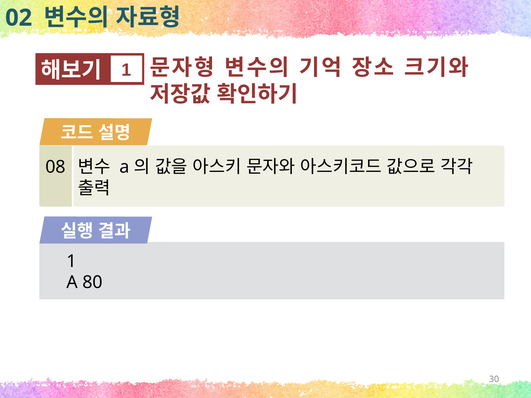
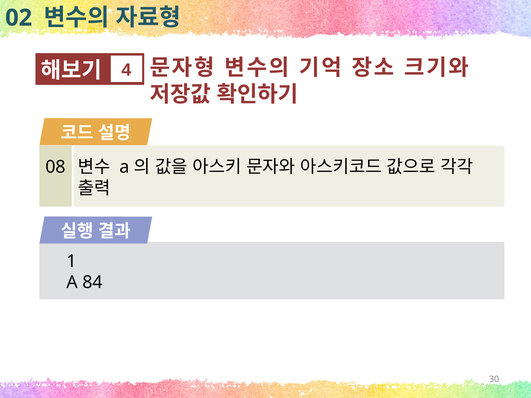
1 at (126, 70): 1 -> 4
80: 80 -> 84
